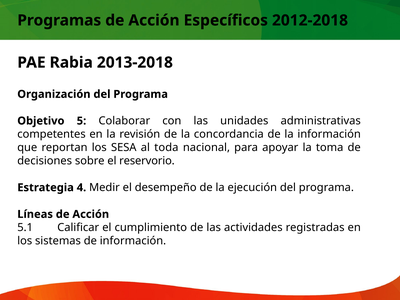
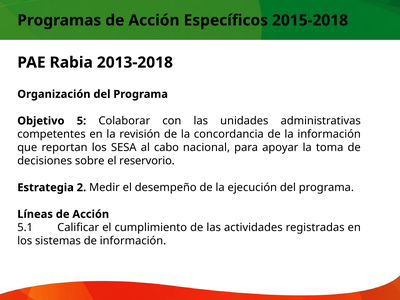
2012-2018: 2012-2018 -> 2015-2018
toda: toda -> cabo
4: 4 -> 2
